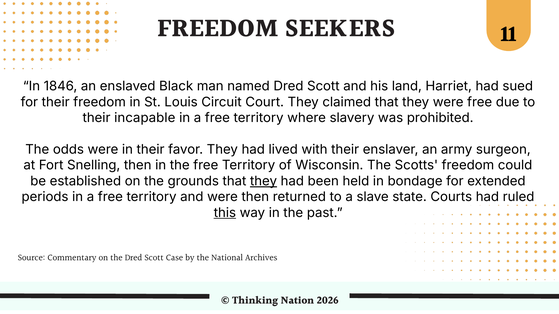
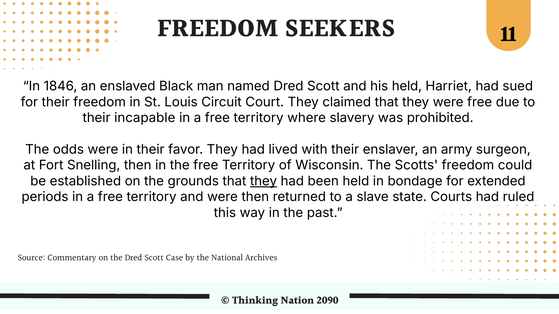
his land: land -> held
this underline: present -> none
2026: 2026 -> 2090
